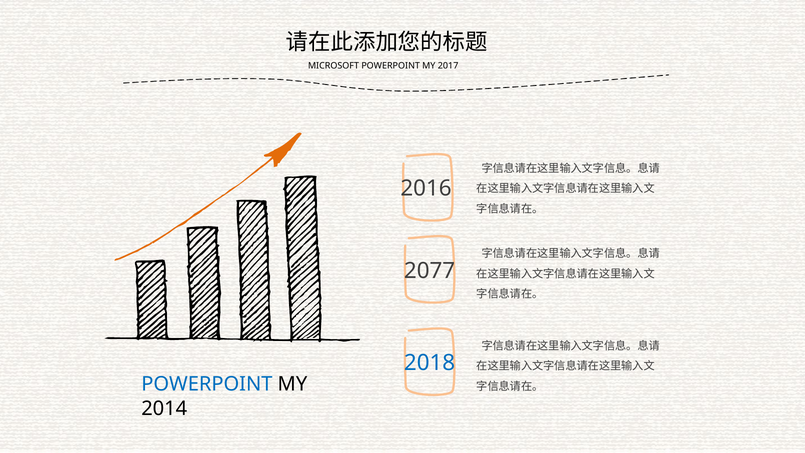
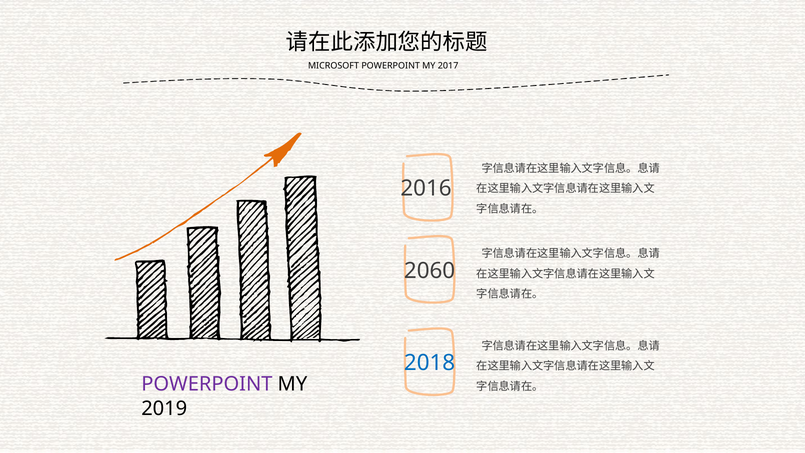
2077: 2077 -> 2060
POWERPOINT at (207, 384) colour: blue -> purple
2014: 2014 -> 2019
